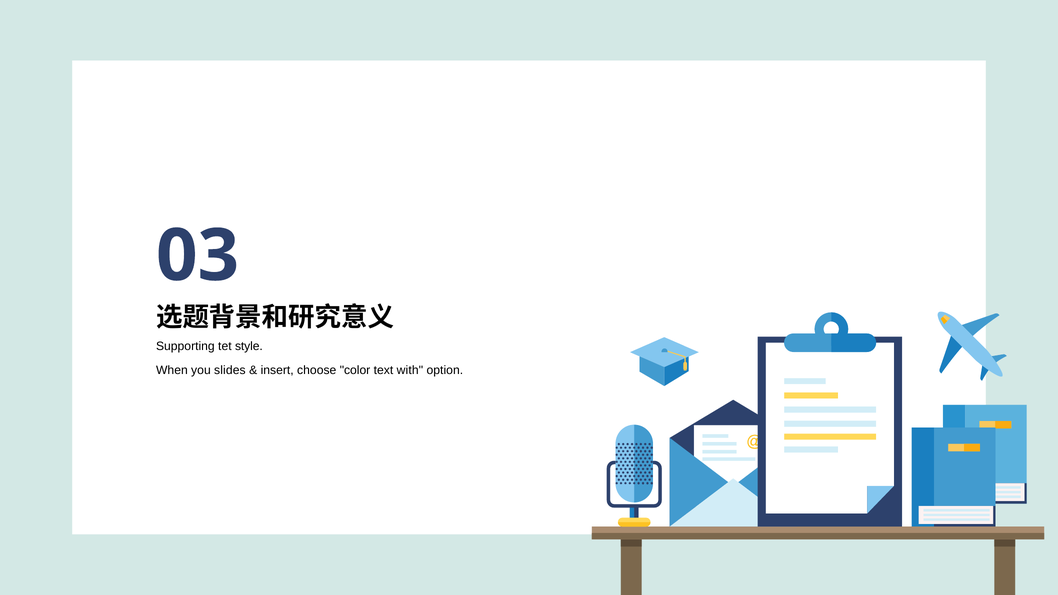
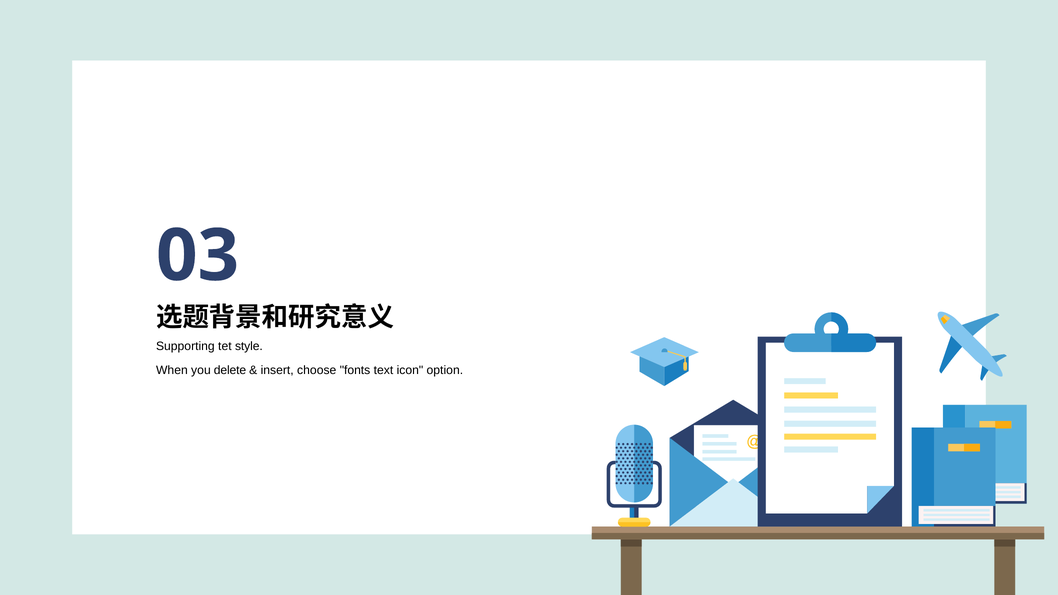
slides: slides -> delete
color: color -> fonts
with: with -> icon
